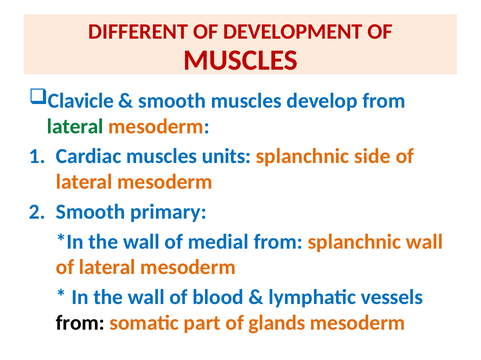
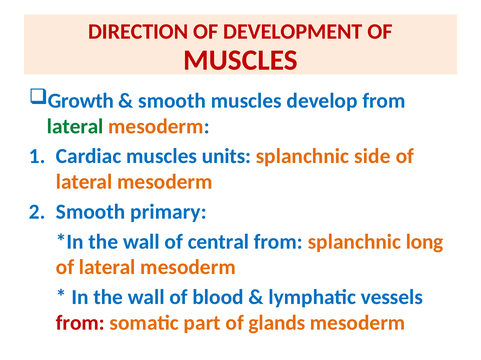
DIFFERENT: DIFFERENT -> DIRECTION
Clavicle: Clavicle -> Growth
medial: medial -> central
splanchnic wall: wall -> long
from at (80, 323) colour: black -> red
